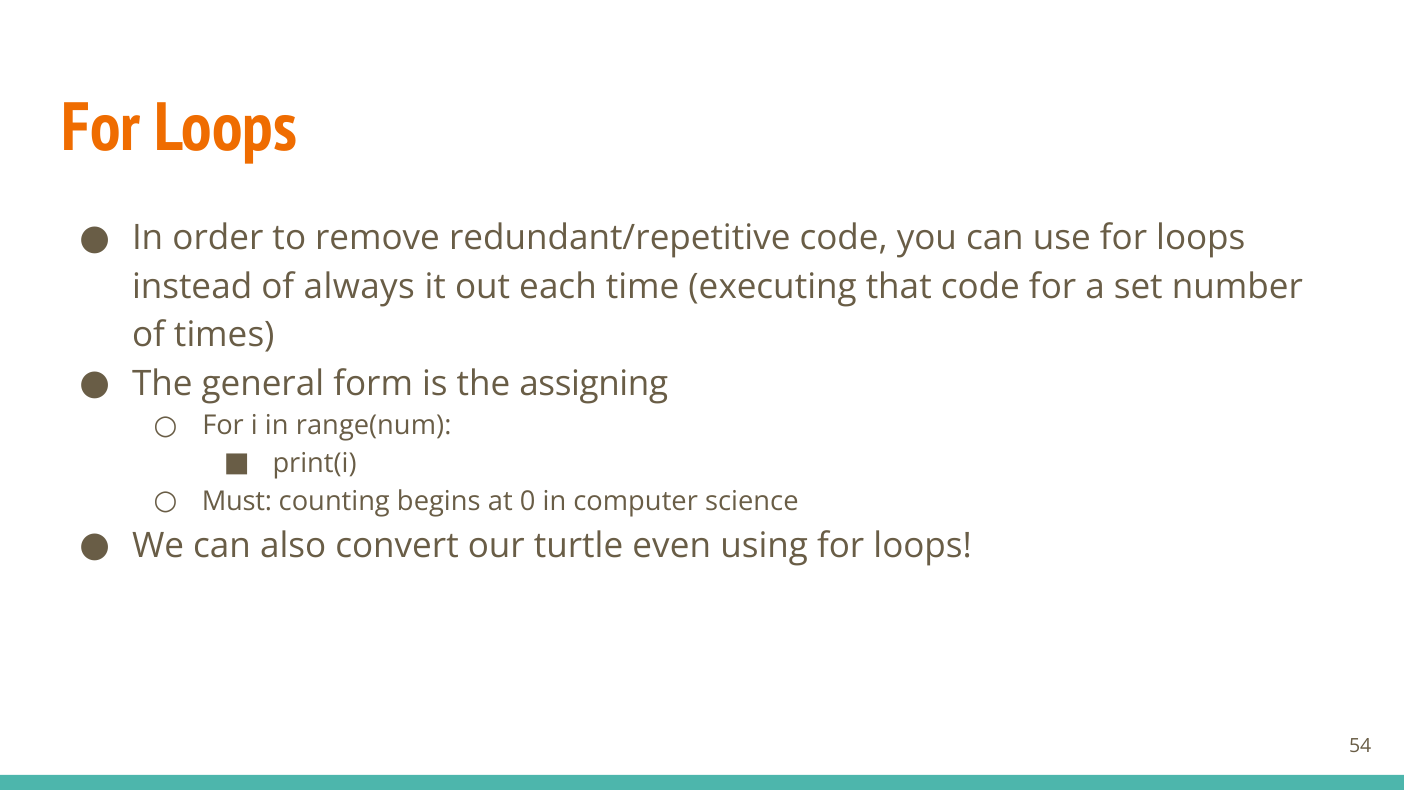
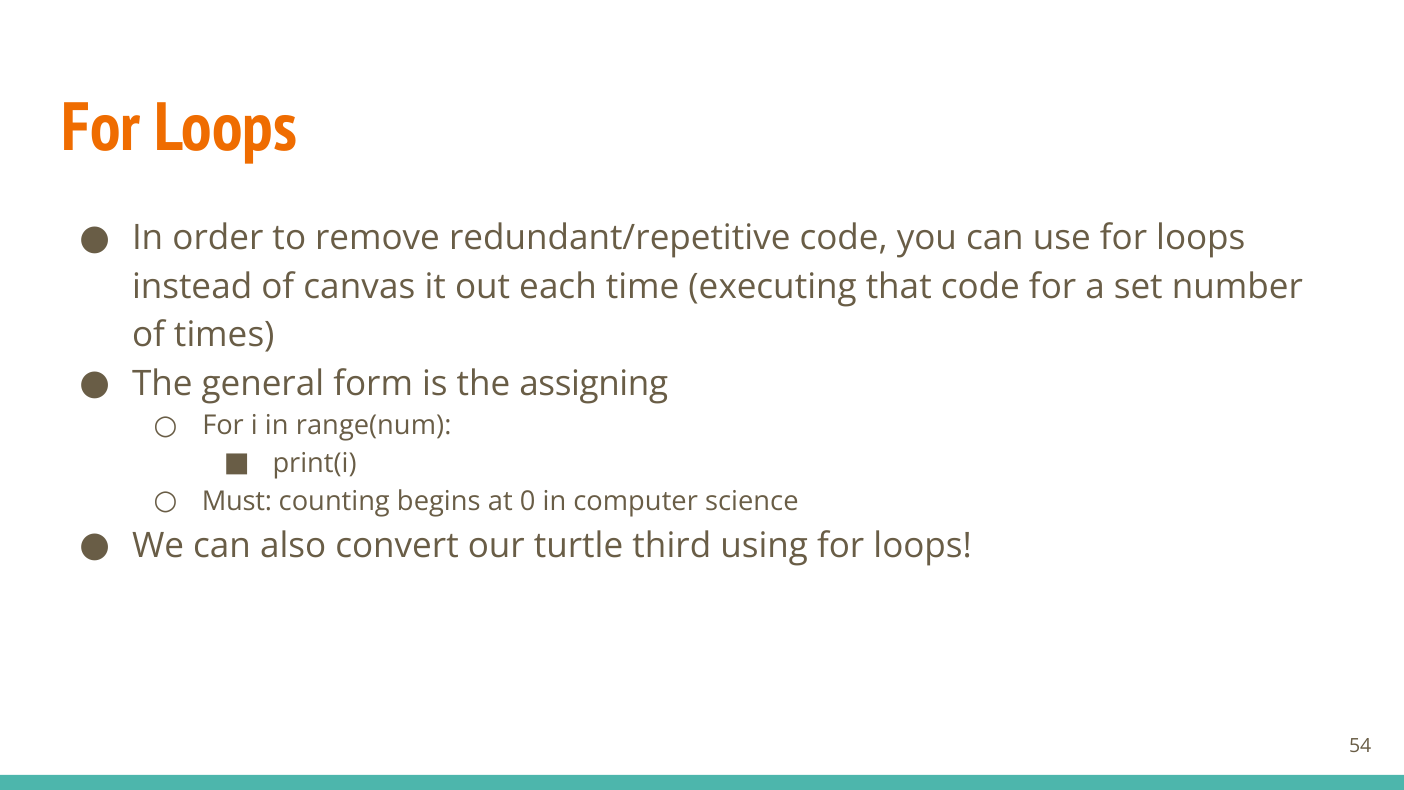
always: always -> canvas
even: even -> third
